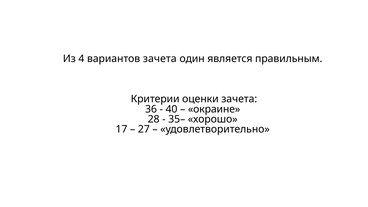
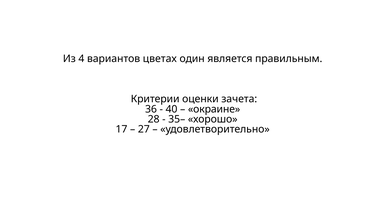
вариантов зачета: зачета -> цветах
